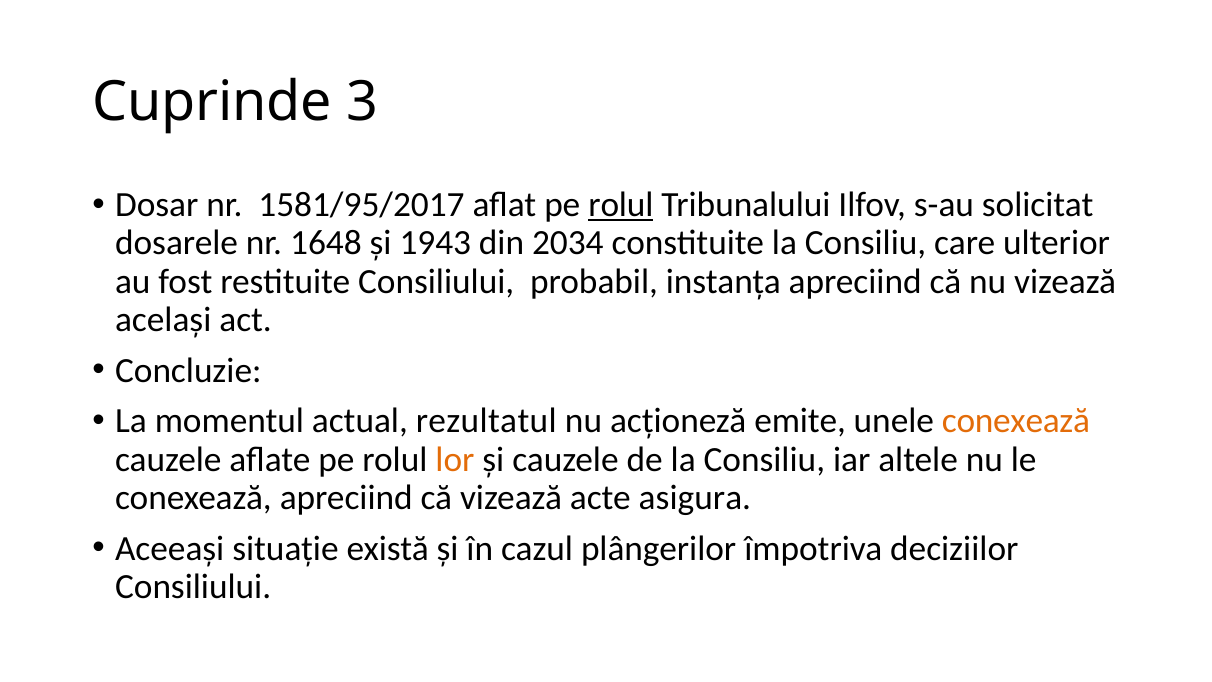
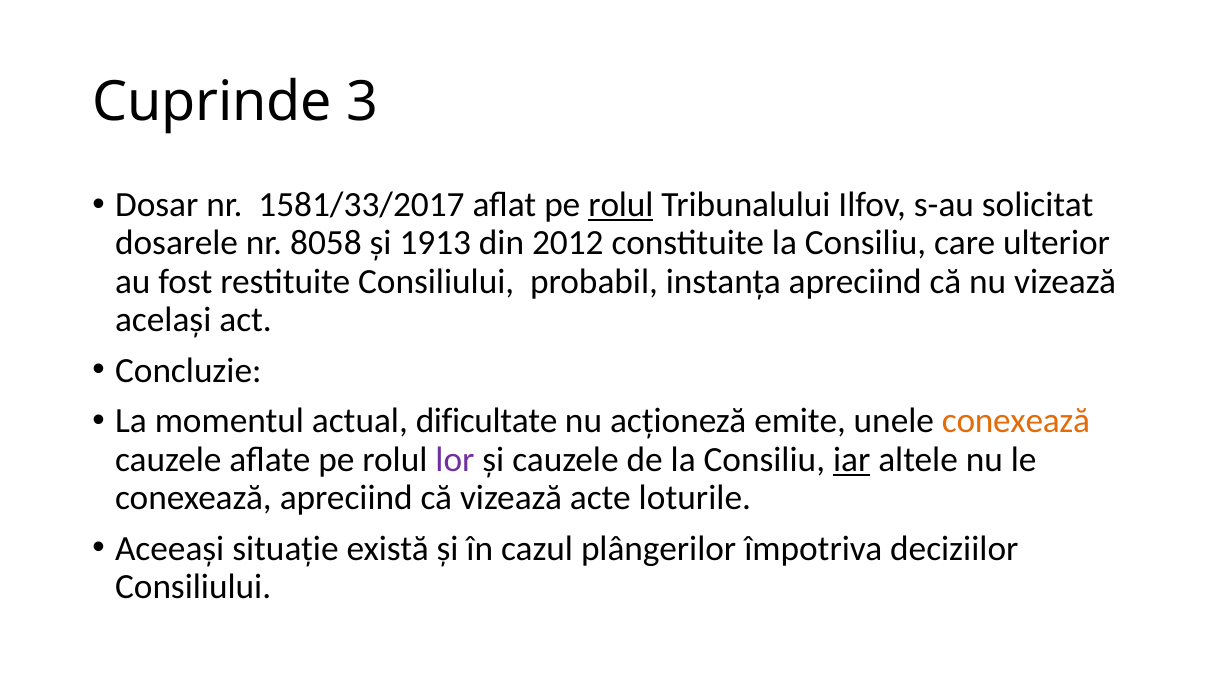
1581/95/2017: 1581/95/2017 -> 1581/33/2017
1648: 1648 -> 8058
1943: 1943 -> 1913
2034: 2034 -> 2012
rezultatul: rezultatul -> dificultate
lor colour: orange -> purple
iar underline: none -> present
asigura: asigura -> loturile
